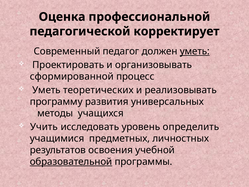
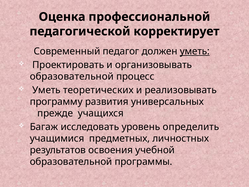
сформированной at (72, 76): сформированной -> образовательной
методы: методы -> прежде
Учить: Учить -> Багаж
образовательной at (71, 161) underline: present -> none
